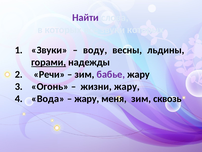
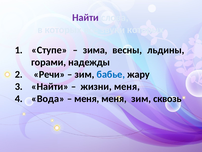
Звуки at (49, 50): Звуки -> Ступе
воду: воду -> зима
горами underline: present -> none
бабье colour: purple -> blue
Огонь at (50, 86): Огонь -> Найти
жизни жару: жару -> меня
жару at (87, 98): жару -> меня
